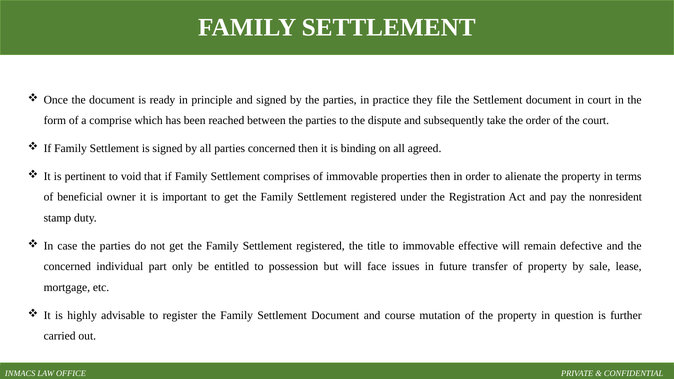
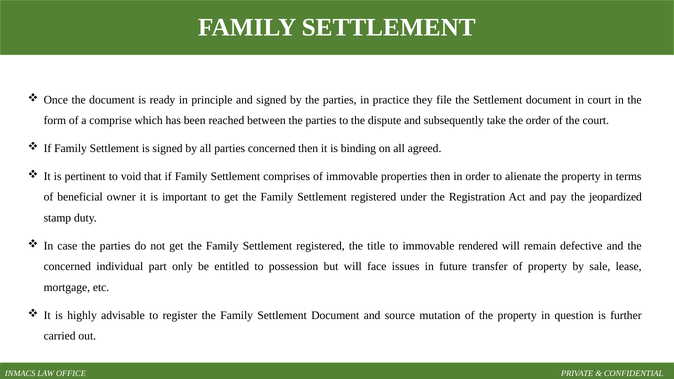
nonresident: nonresident -> jeopardized
effective: effective -> rendered
course: course -> source
